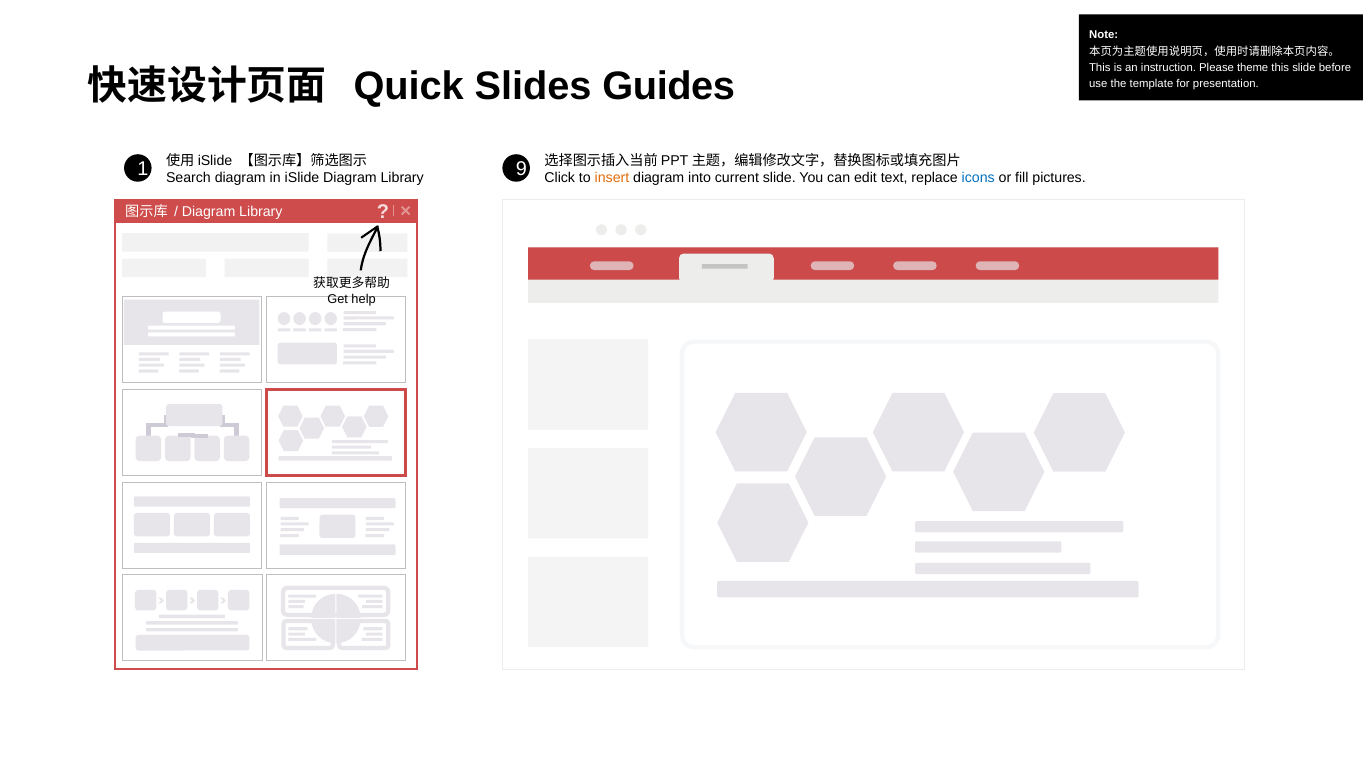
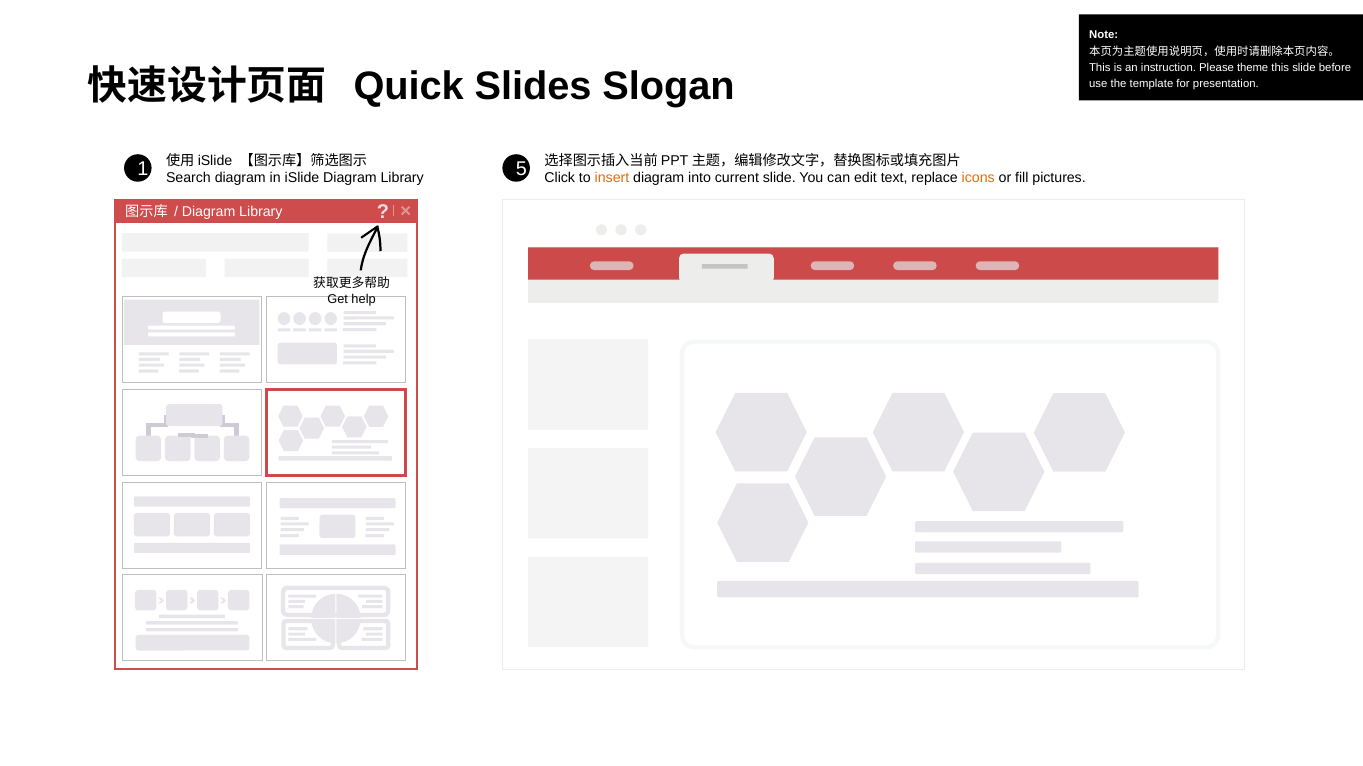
Guides: Guides -> Slogan
9: 9 -> 5
icons colour: blue -> orange
